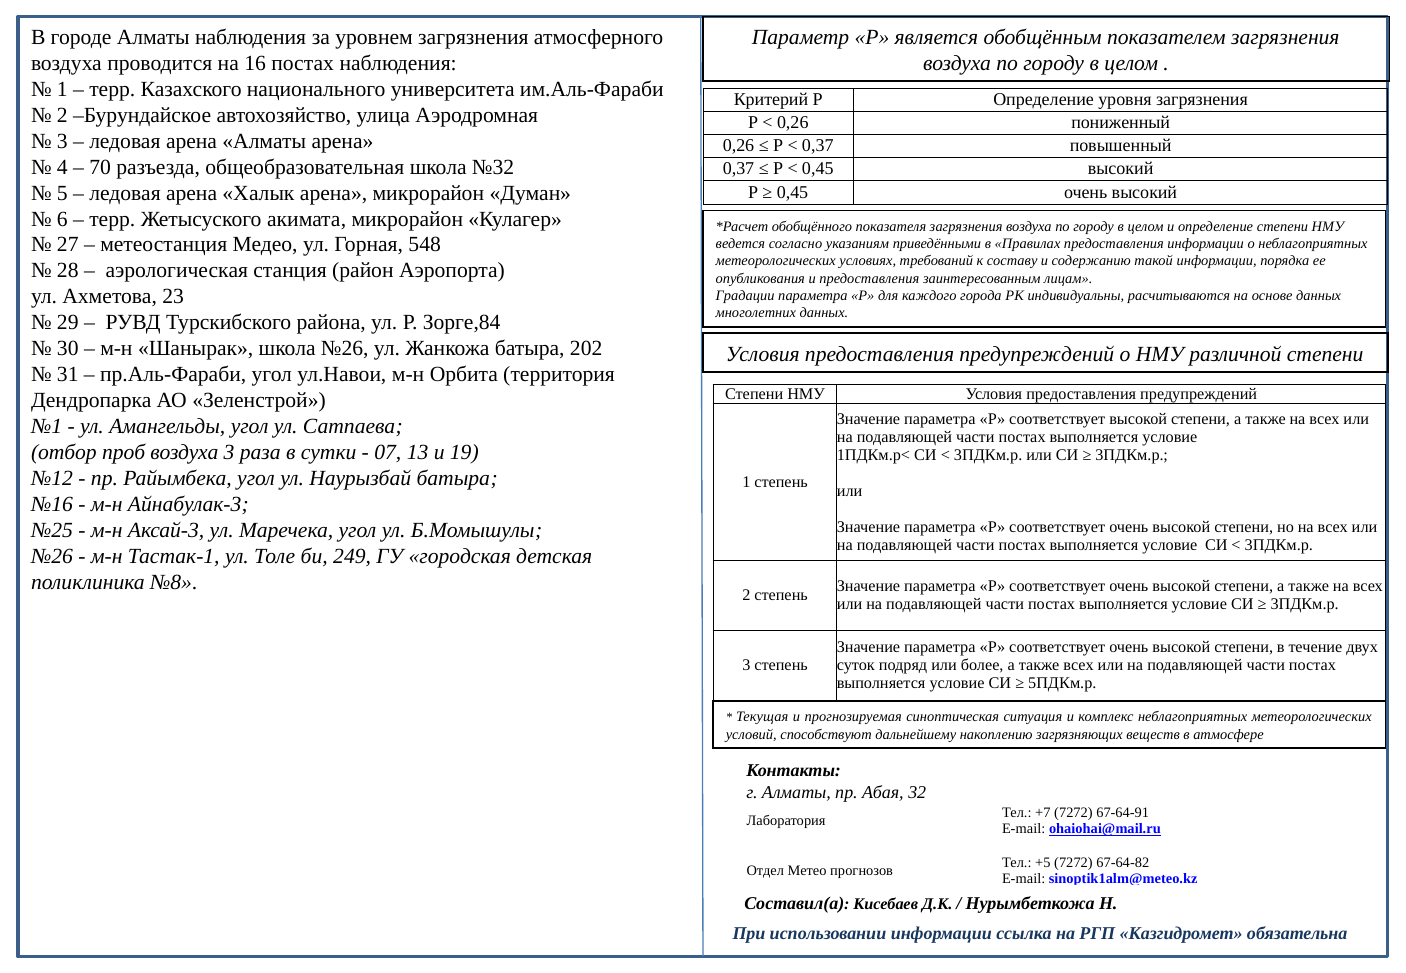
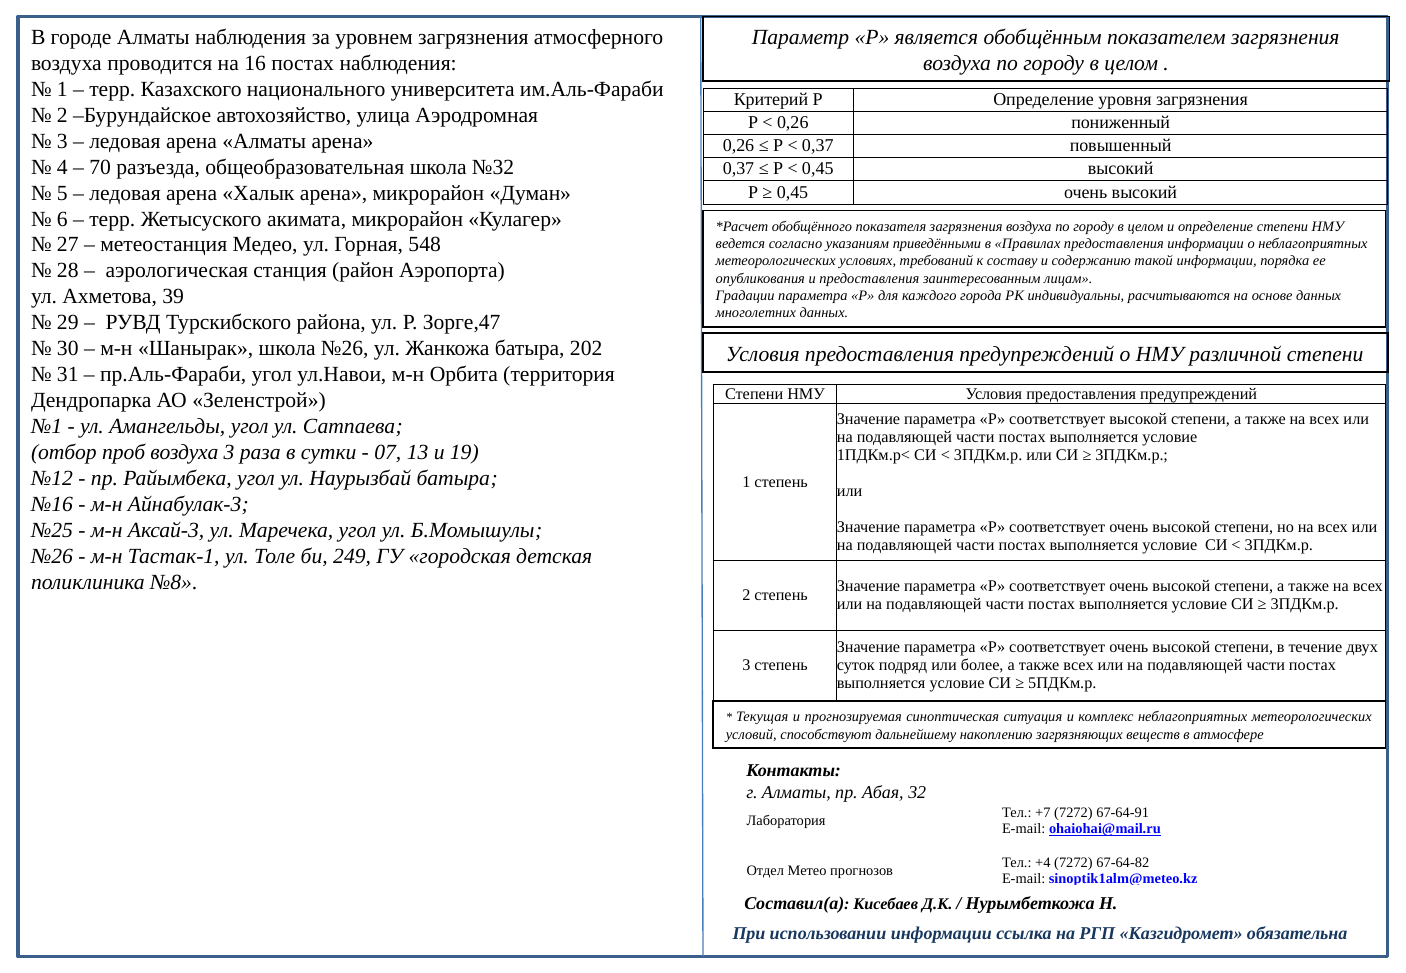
23: 23 -> 39
Зорге,84: Зорге,84 -> Зорге,47
+5: +5 -> +4
